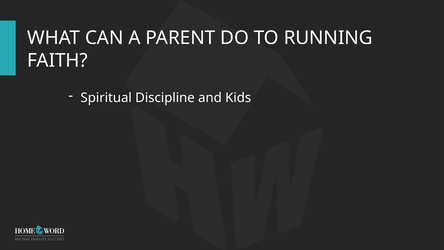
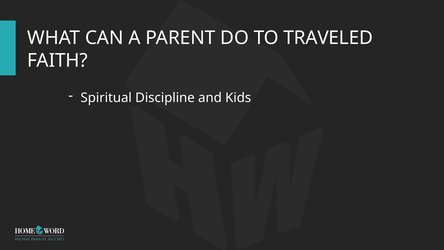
RUNNING: RUNNING -> TRAVELED
